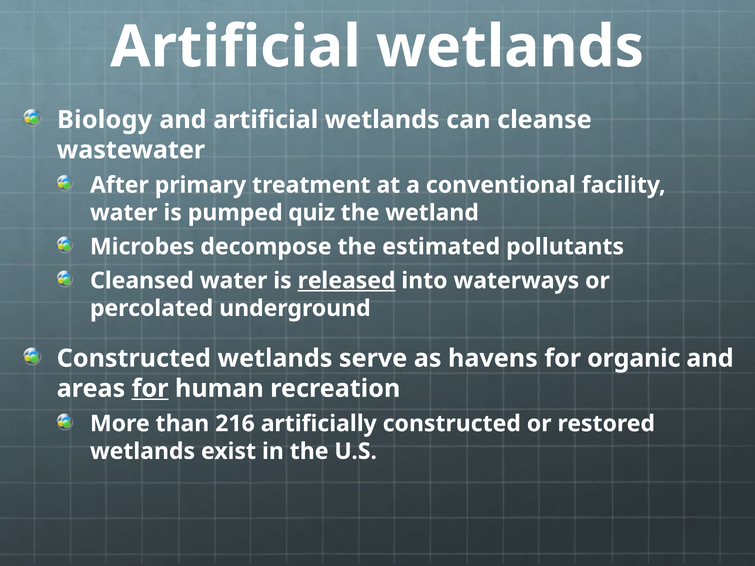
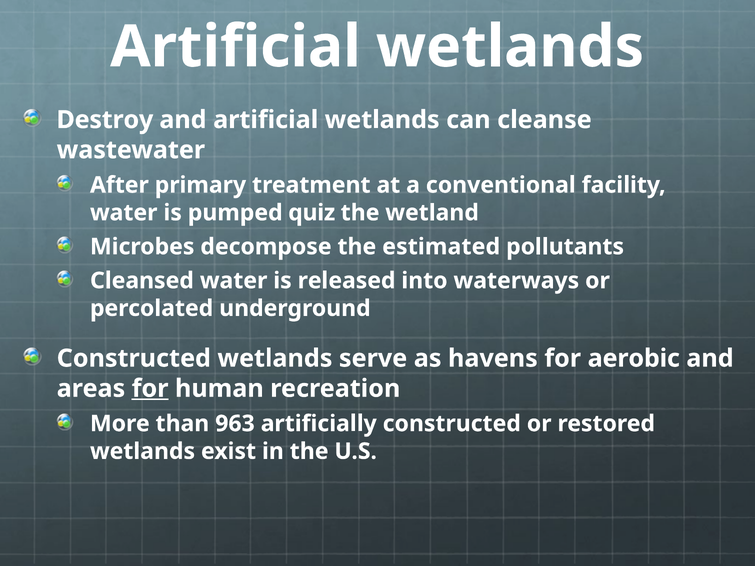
Biology: Biology -> Destroy
released underline: present -> none
organic: organic -> aerobic
216: 216 -> 963
